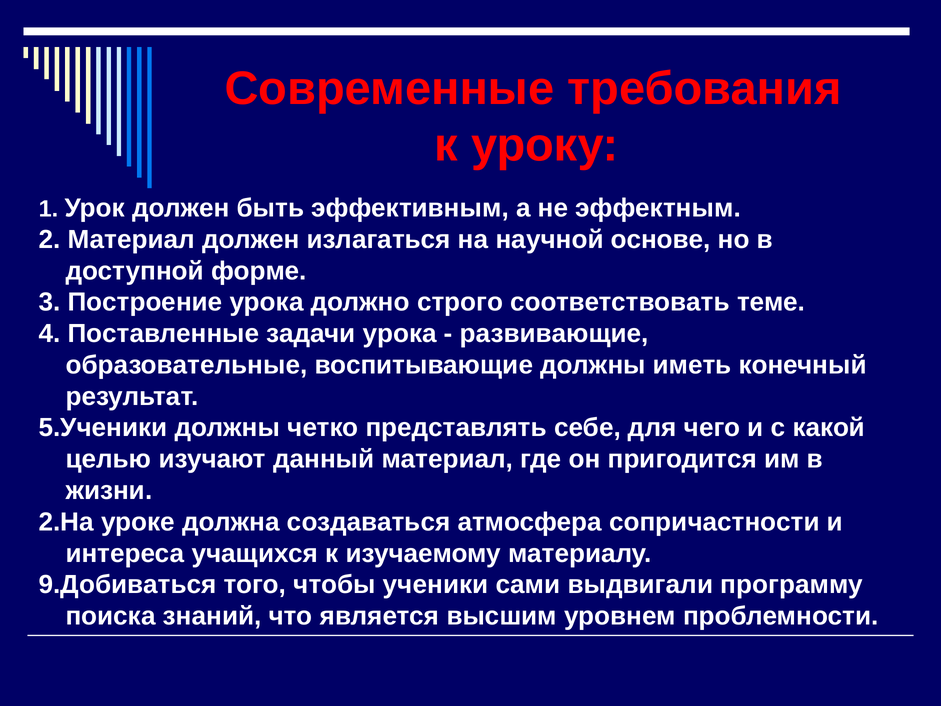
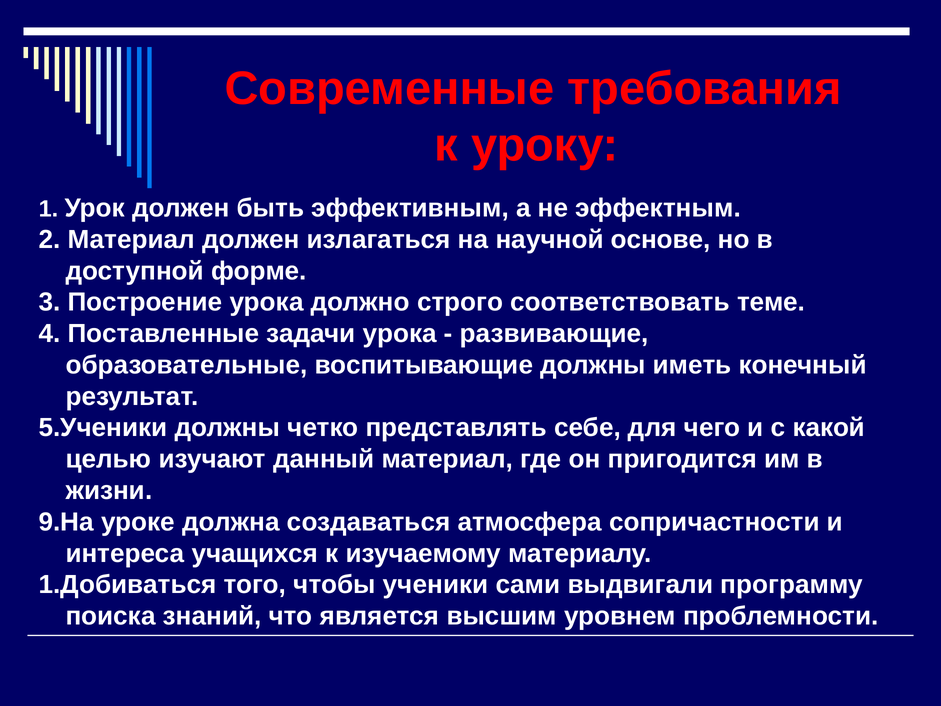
2.На: 2.На -> 9.На
9.Добиваться: 9.Добиваться -> 1.Добиваться
